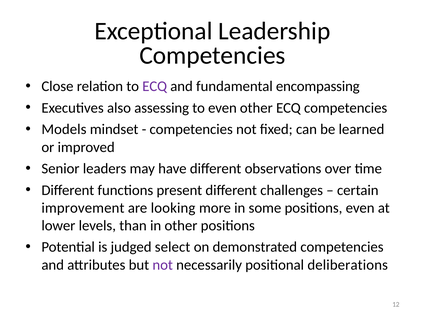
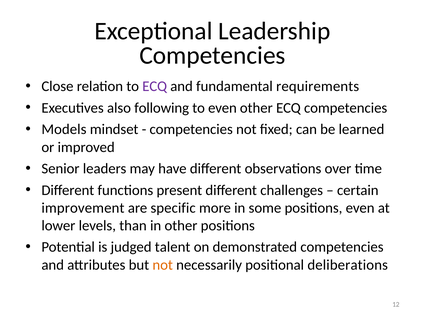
encompassing: encompassing -> requirements
assessing: assessing -> following
looking: looking -> specific
select: select -> talent
not at (163, 265) colour: purple -> orange
